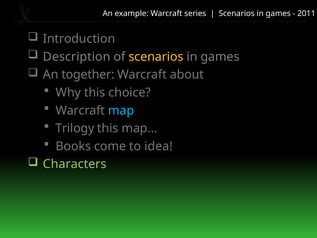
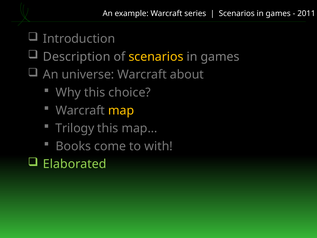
together: together -> universe
map colour: light blue -> yellow
idea: idea -> with
Characters: Characters -> Elaborated
